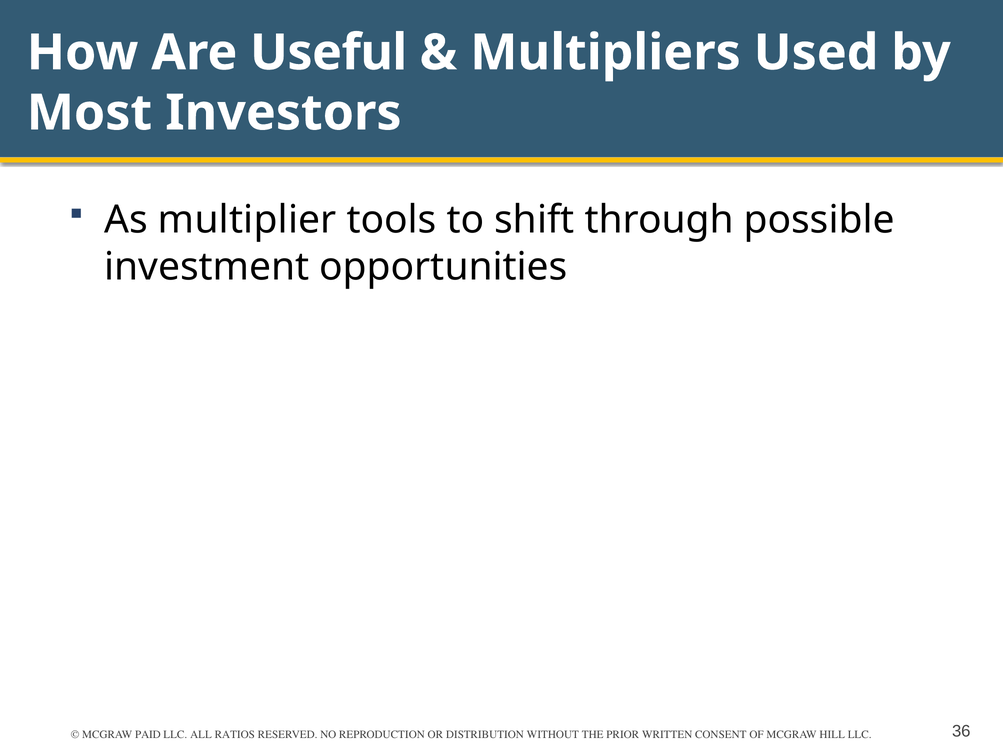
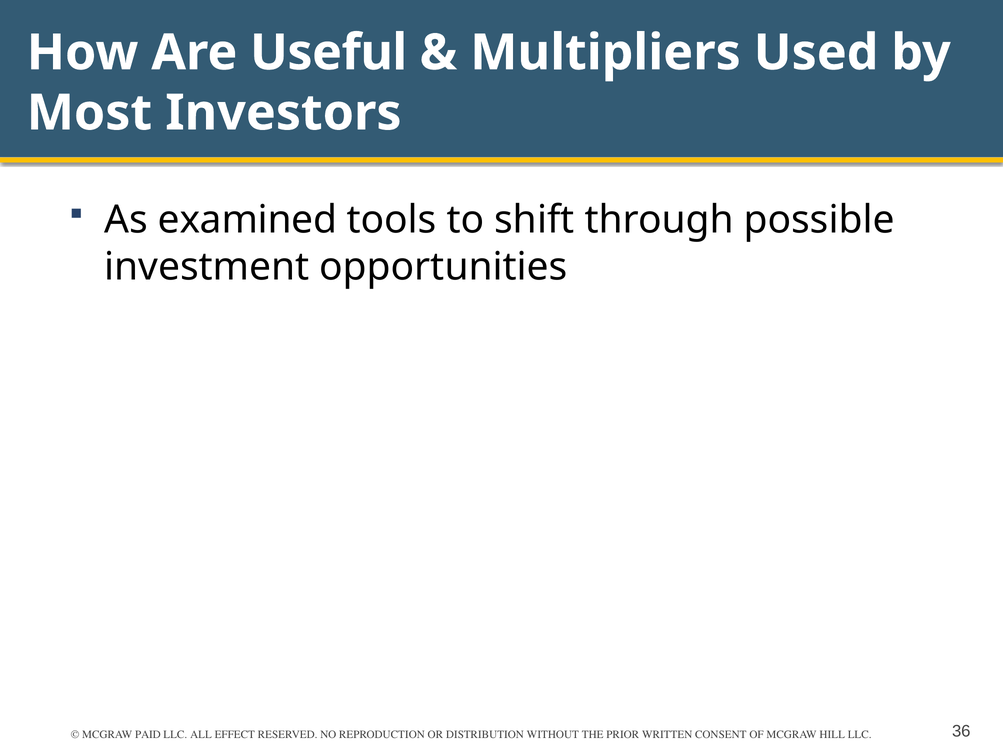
multiplier: multiplier -> examined
RATIOS: RATIOS -> EFFECT
